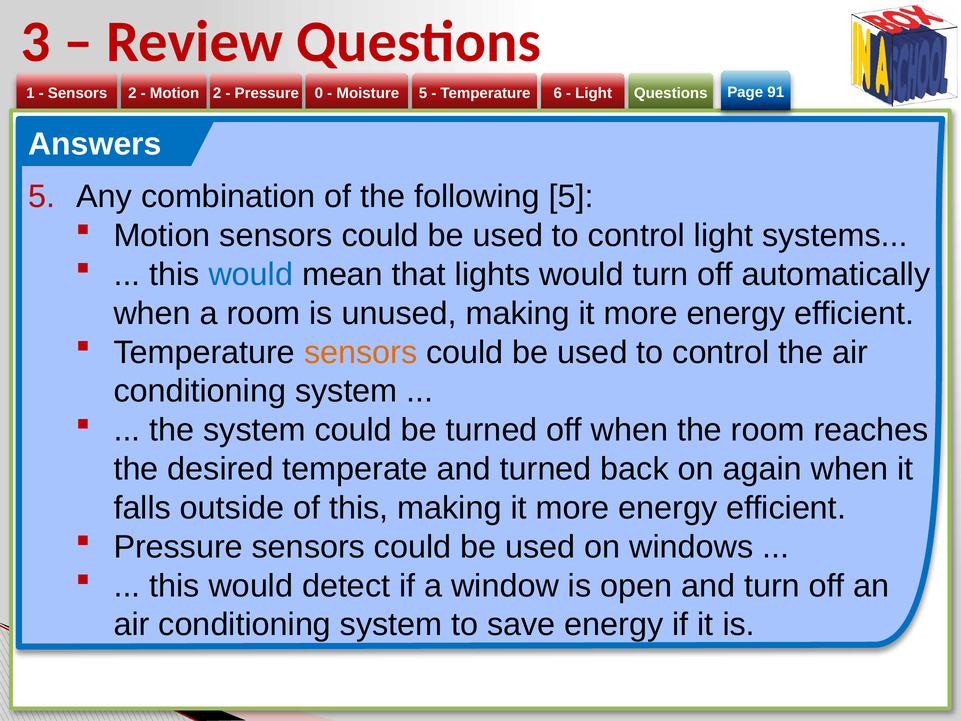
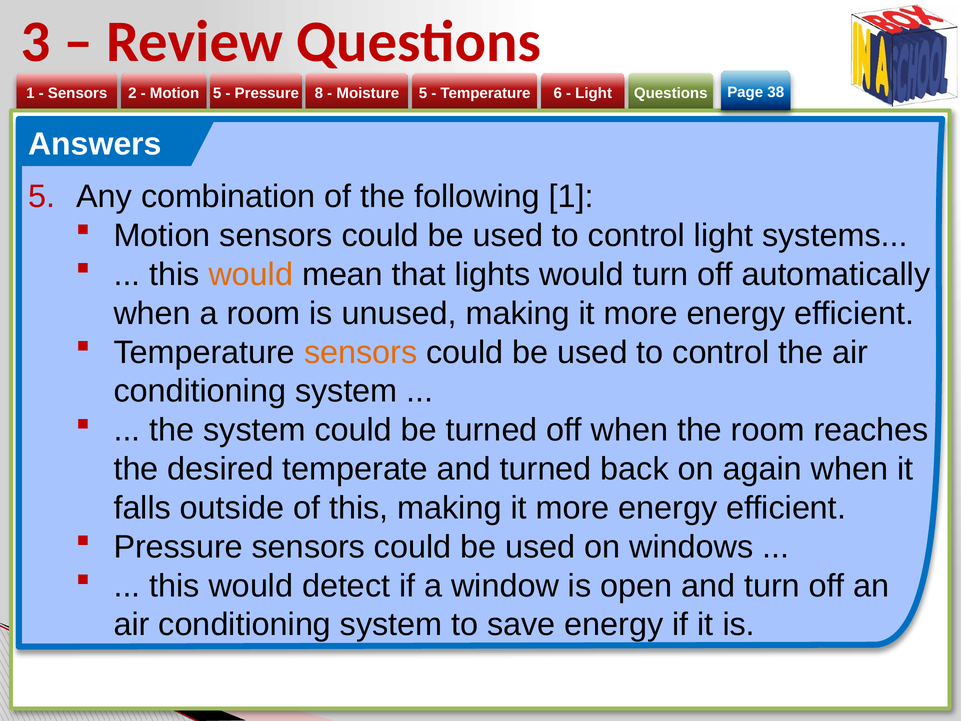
91: 91 -> 38
Motion 2: 2 -> 5
0: 0 -> 8
following 5: 5 -> 1
would at (251, 274) colour: blue -> orange
